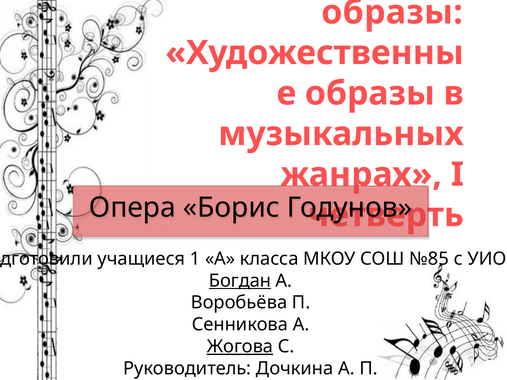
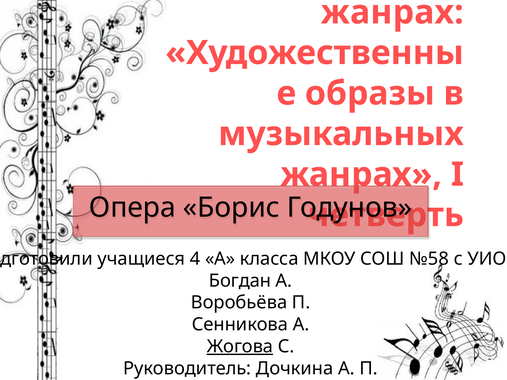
образы at (392, 12): образы -> жанрах
1: 1 -> 4
№85: №85 -> №58
Богдан underline: present -> none
